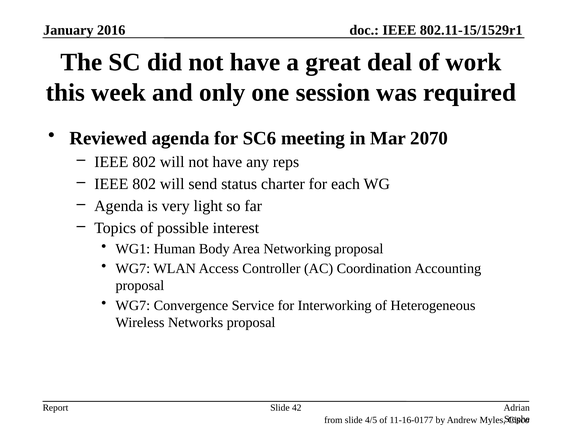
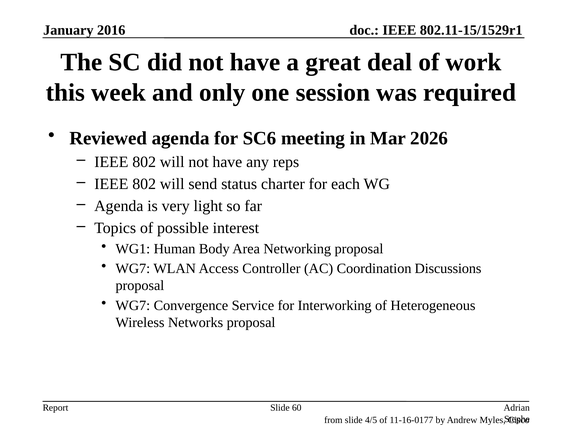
2070: 2070 -> 2026
Accounting: Accounting -> Discussions
42: 42 -> 60
